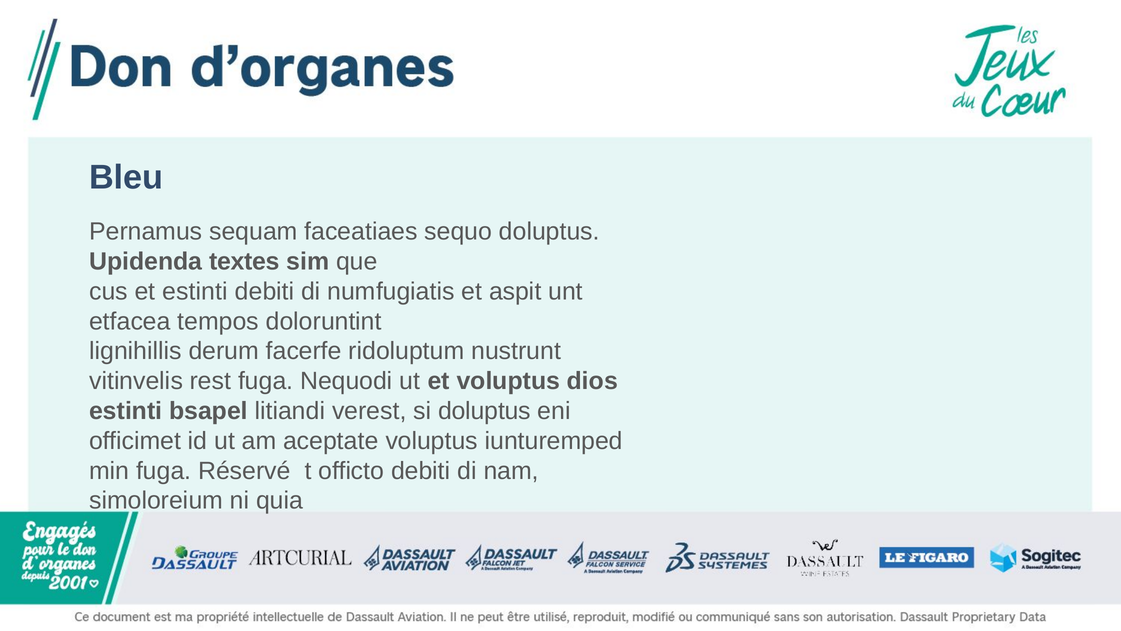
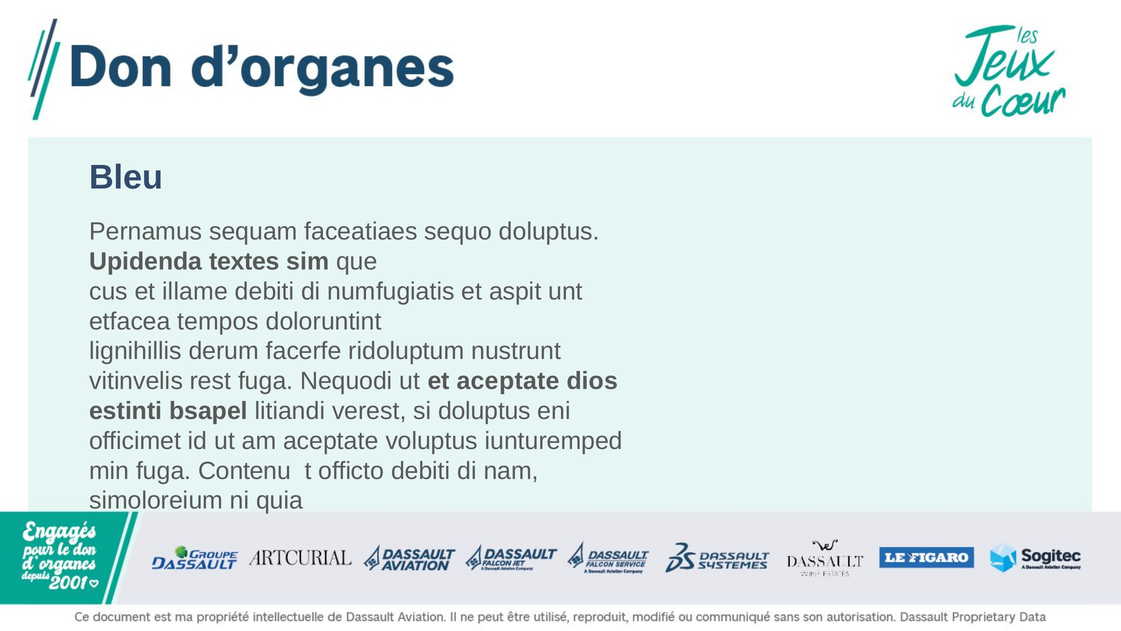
et estinti: estinti -> illame
et voluptus: voluptus -> aceptate
Réservé: Réservé -> Contenu
